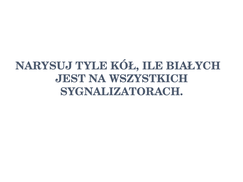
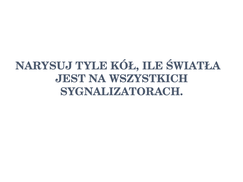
BIAŁYCH: BIAŁYCH -> ŚWIATŁA
